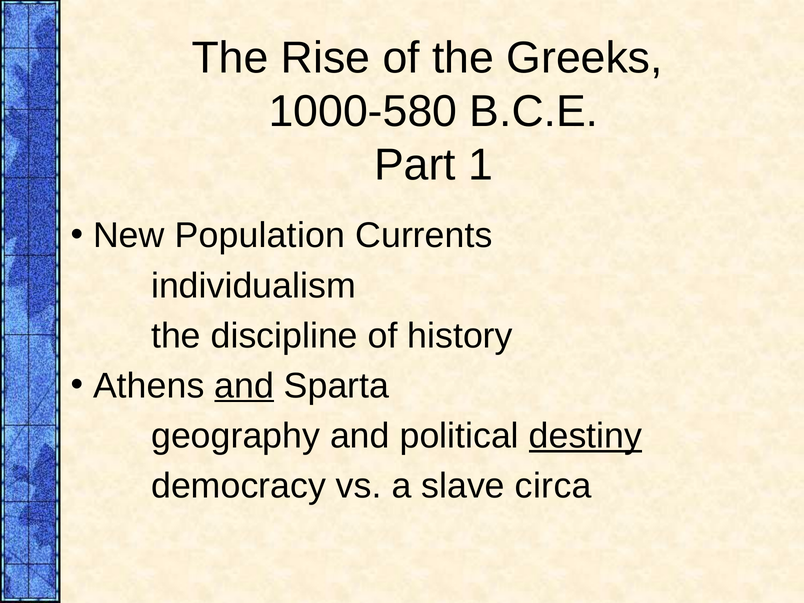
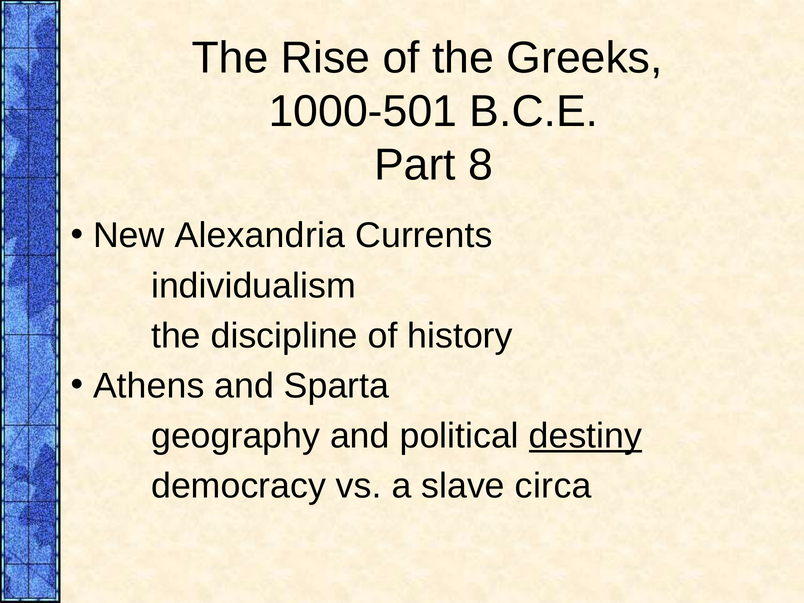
1000-580: 1000-580 -> 1000-501
1: 1 -> 8
Population: Population -> Alexandria
and at (244, 386) underline: present -> none
